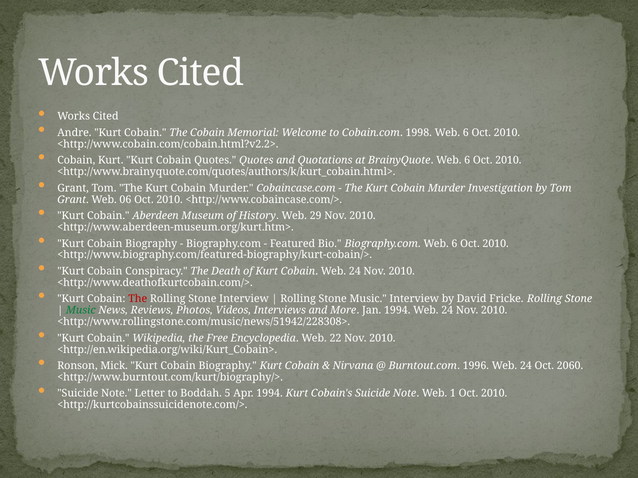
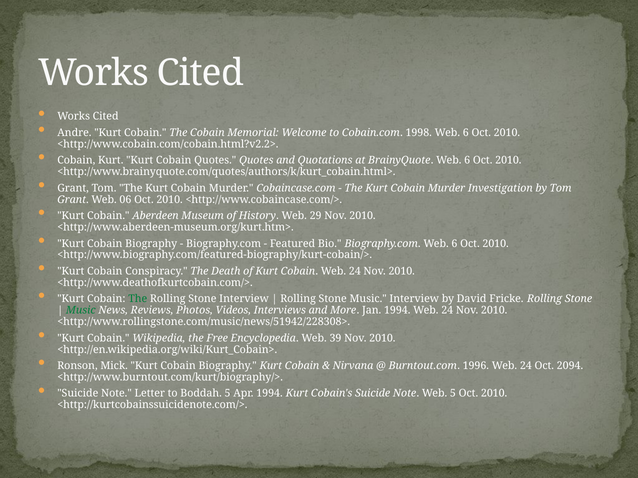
The at (138, 299) colour: red -> green
22: 22 -> 39
2060: 2060 -> 2094
Web 1: 1 -> 5
